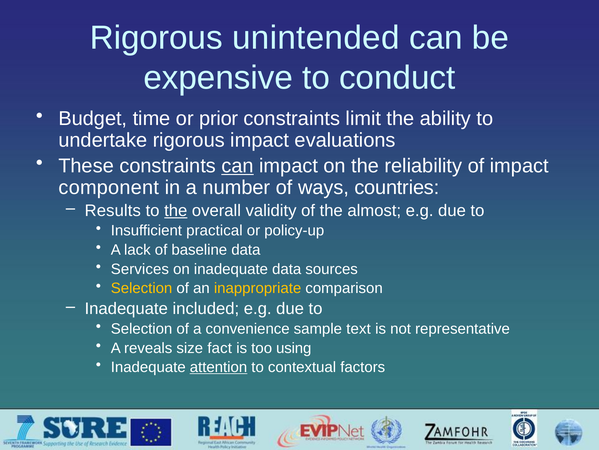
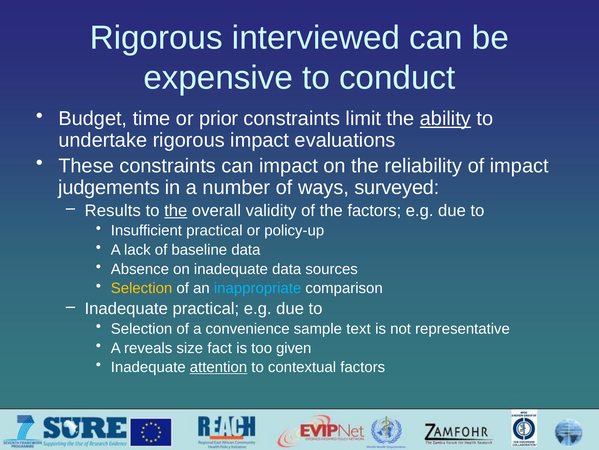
unintended: unintended -> interviewed
ability underline: none -> present
can at (238, 166) underline: present -> none
component: component -> judgements
countries: countries -> surveyed
the almost: almost -> factors
Services: Services -> Absence
inappropriate colour: yellow -> light blue
Inadequate included: included -> practical
using: using -> given
